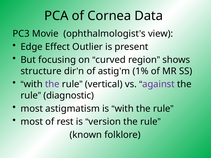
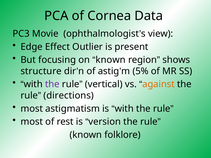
curved at (111, 60): curved -> known
1%: 1% -> 5%
against colour: purple -> orange
diagnostic: diagnostic -> directions
